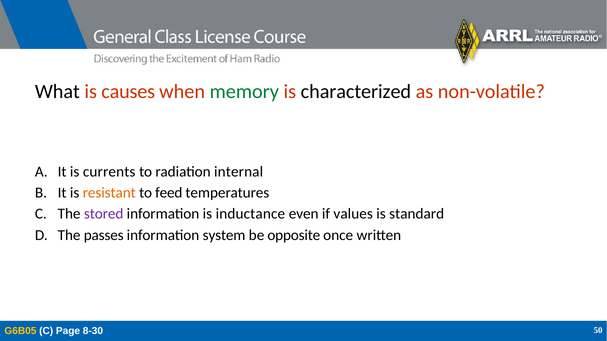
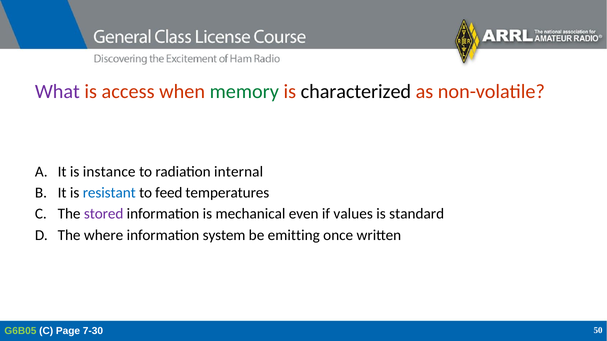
What colour: black -> purple
causes: causes -> access
currents: currents -> instance
resistant colour: orange -> blue
inductance: inductance -> mechanical
passes: passes -> where
opposite: opposite -> emitting
G6B05 colour: yellow -> light green
8-30: 8-30 -> 7-30
